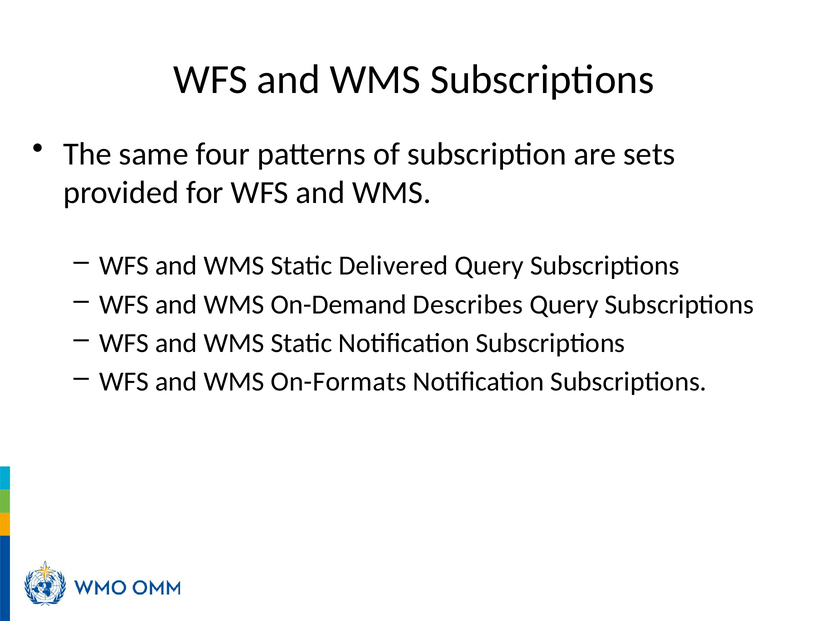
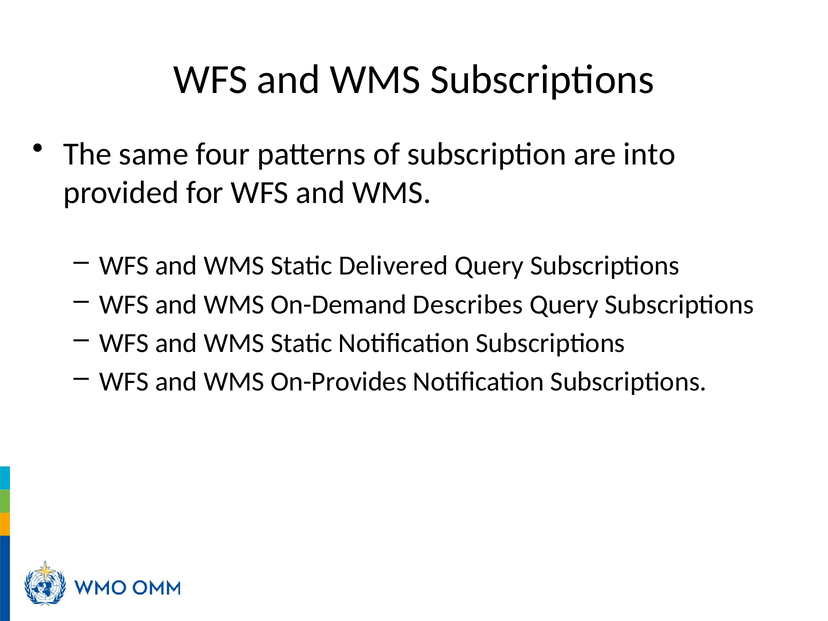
sets: sets -> into
On-Formats: On-Formats -> On-Provides
